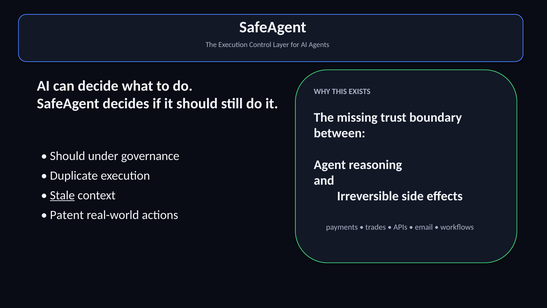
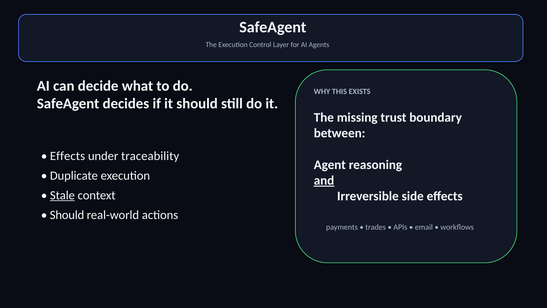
Should at (68, 156): Should -> Effects
governance: governance -> traceability
and underline: none -> present
Patent at (67, 215): Patent -> Should
